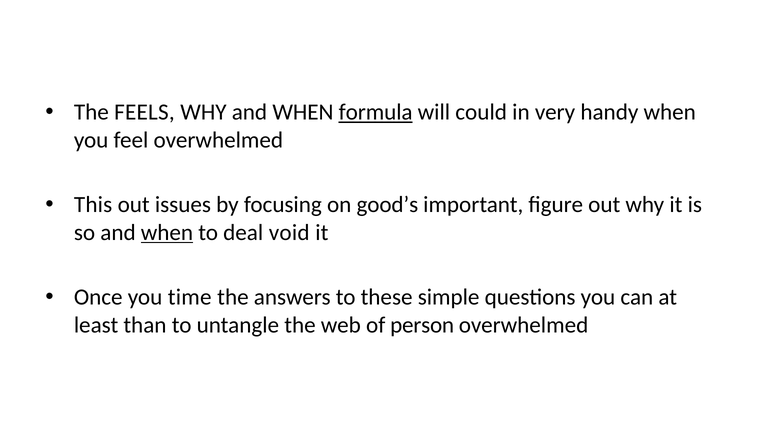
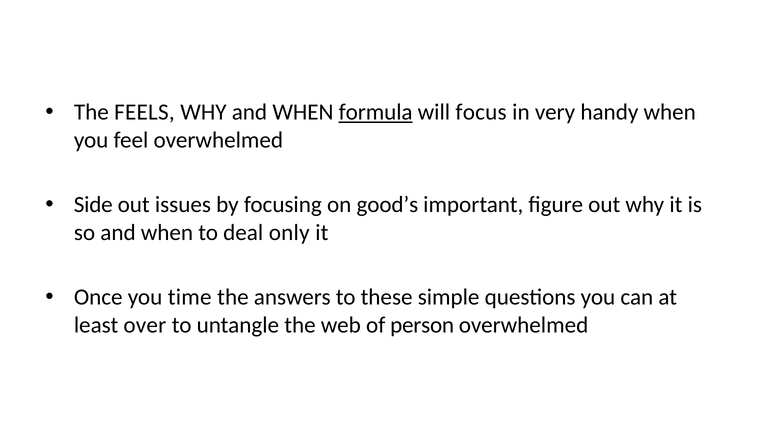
could: could -> focus
This: This -> Side
when at (167, 233) underline: present -> none
void: void -> only
than: than -> over
